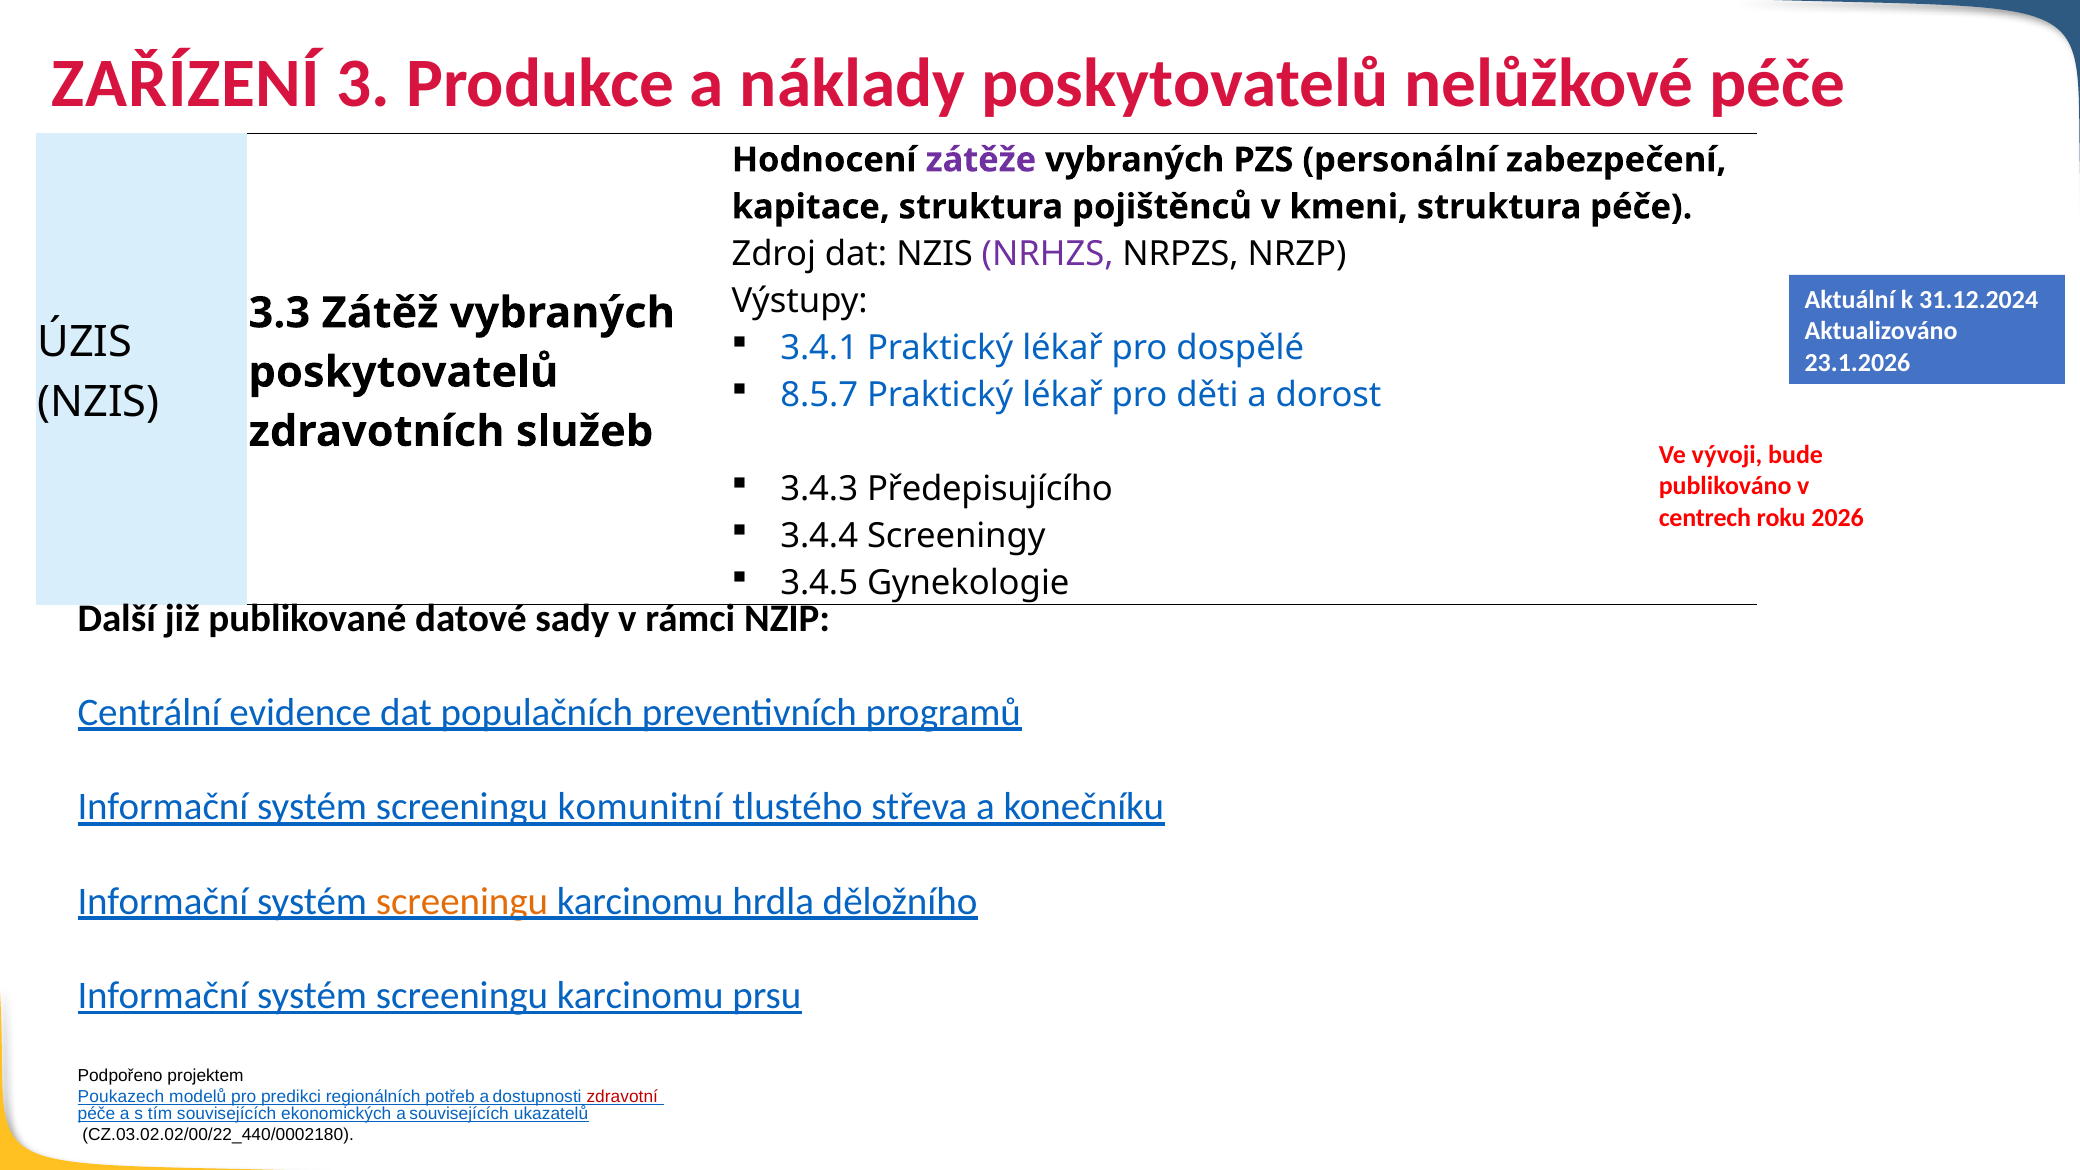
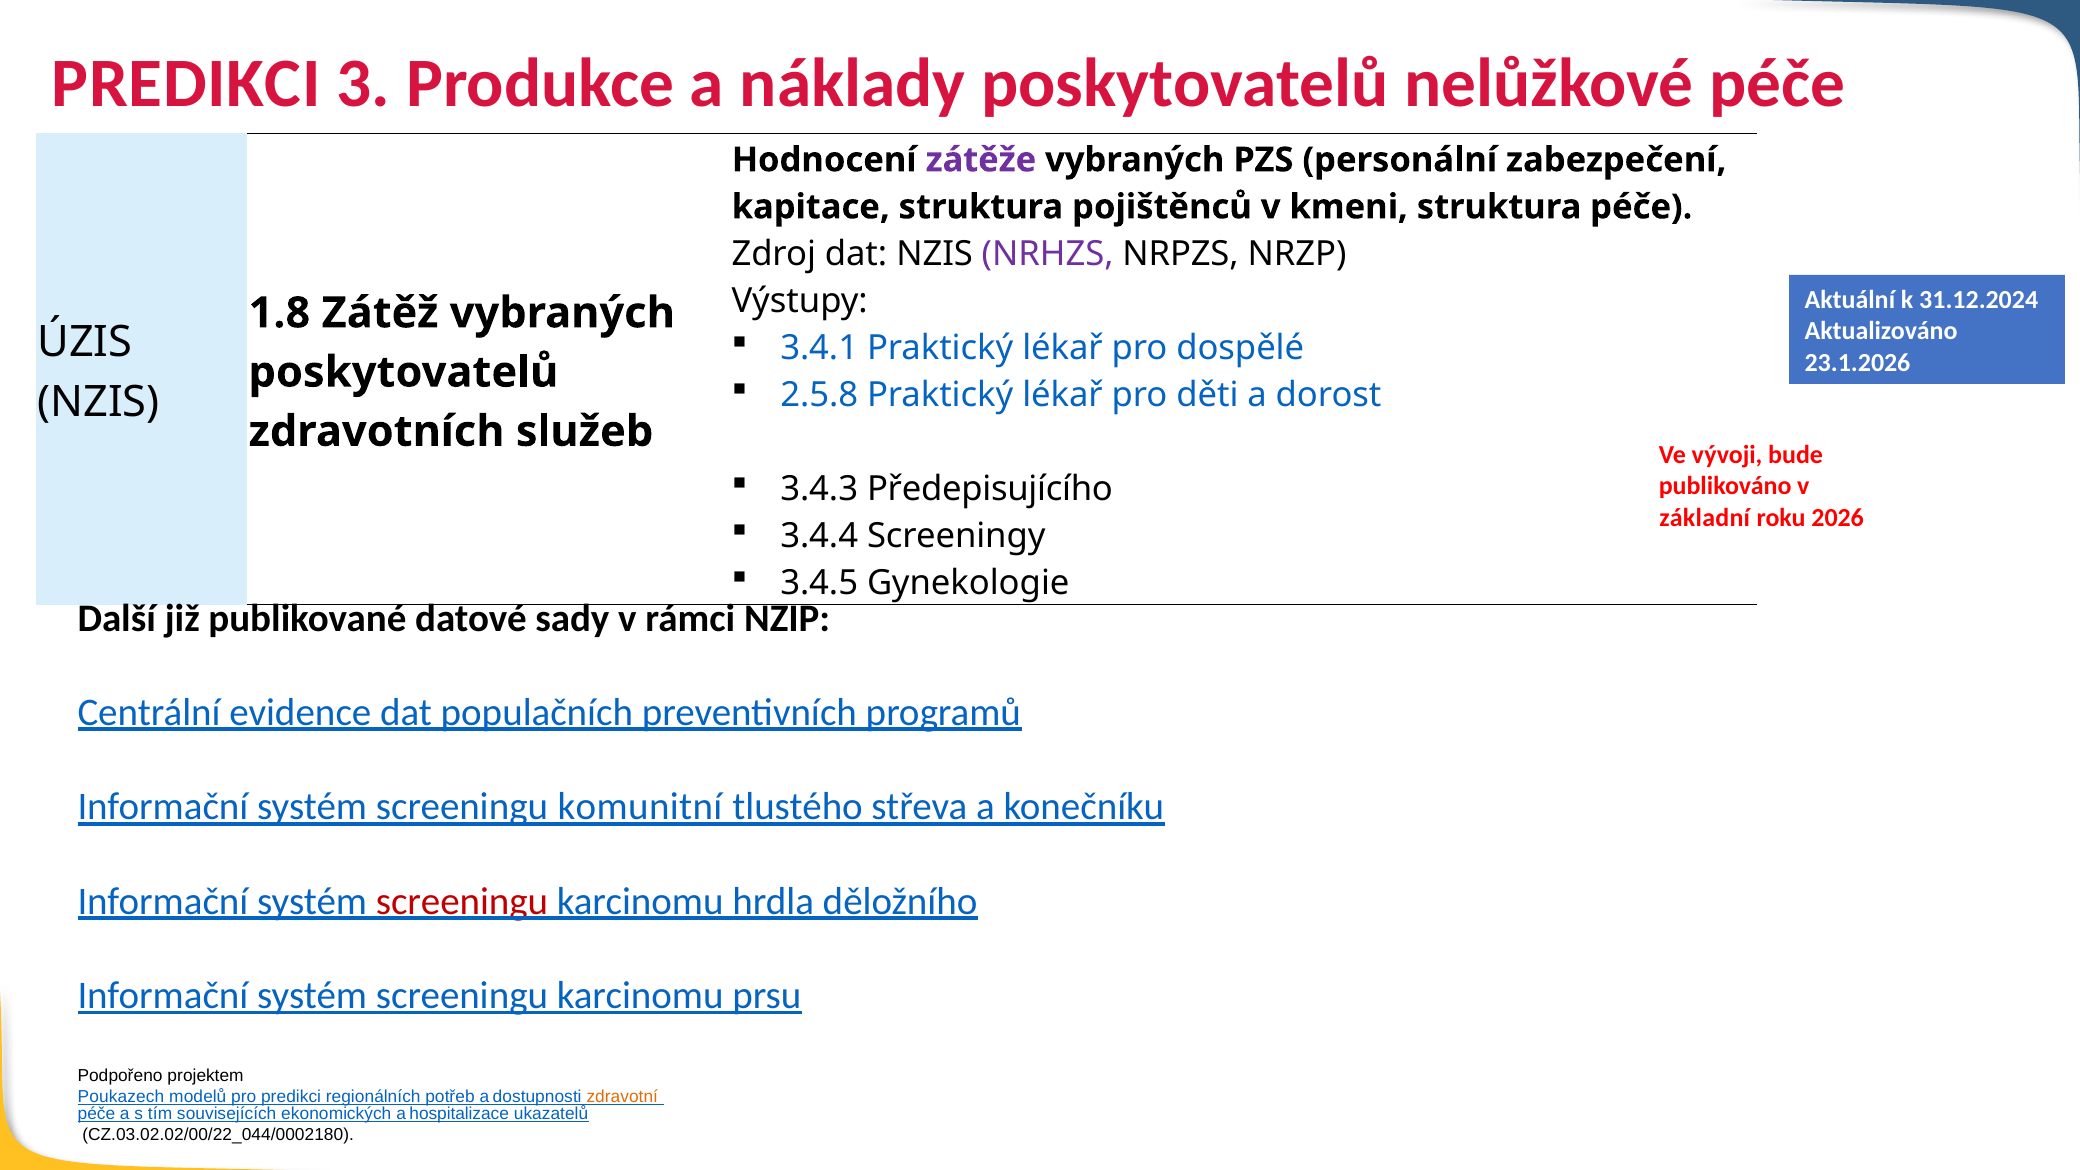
ZAŘÍZENÍ at (186, 84): ZAŘÍZENÍ -> PREDIKCI
3.3: 3.3 -> 1.8
8.5.7: 8.5.7 -> 2.5.8
centrech: centrech -> základní
screeningu at (462, 901) colour: orange -> red
zdravotní colour: red -> orange
a souvisejících: souvisejících -> hospitalizace
CZ.03.02.02/00/22_440/0002180: CZ.03.02.02/00/22_440/0002180 -> CZ.03.02.02/00/22_044/0002180
